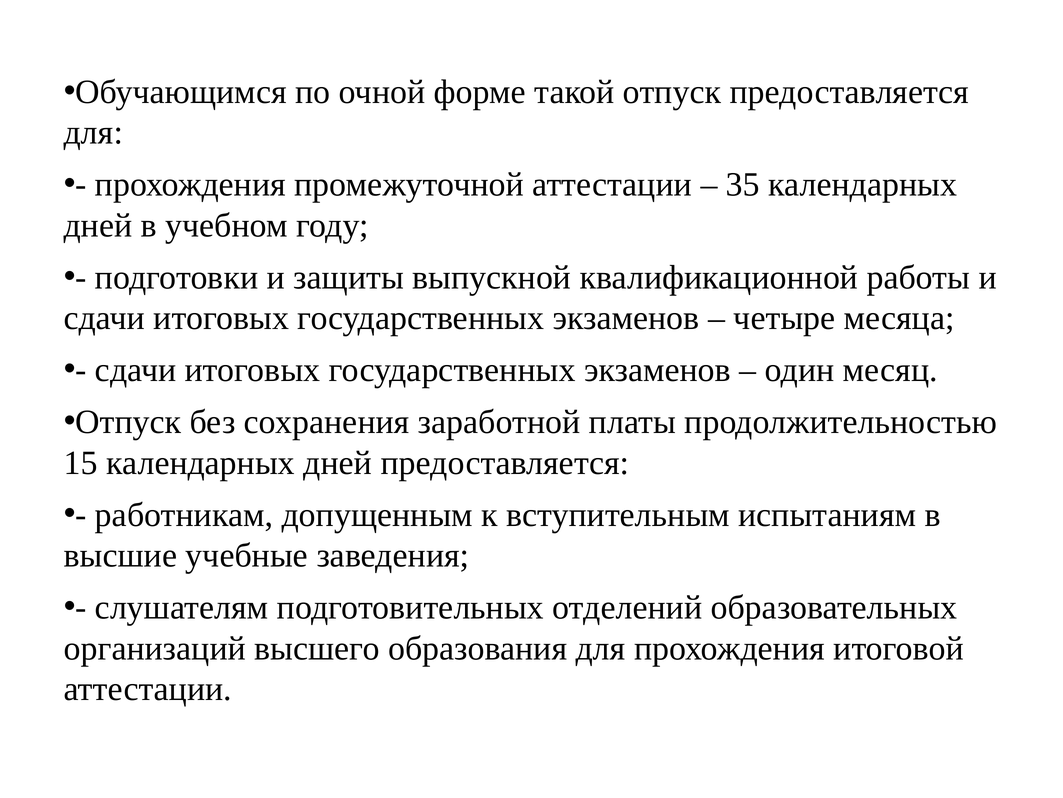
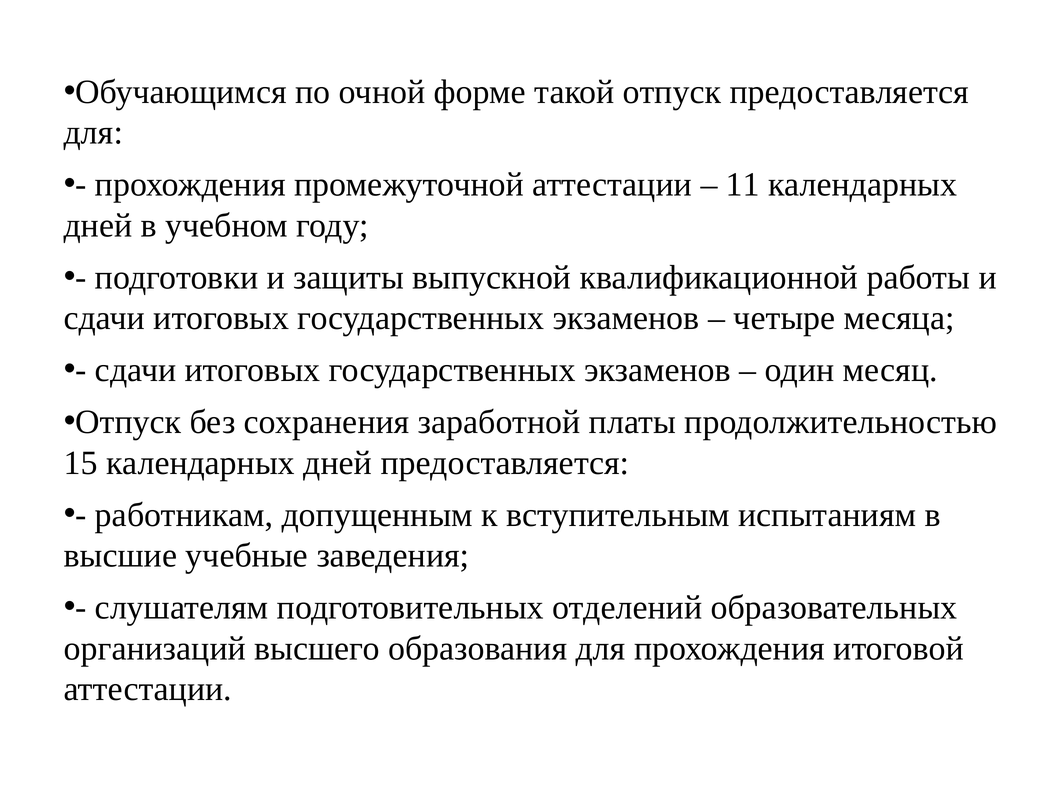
35: 35 -> 11
